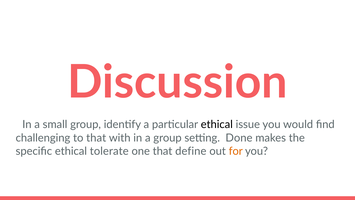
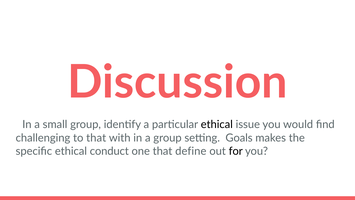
Done: Done -> Goals
tolerate: tolerate -> conduct
for colour: orange -> black
